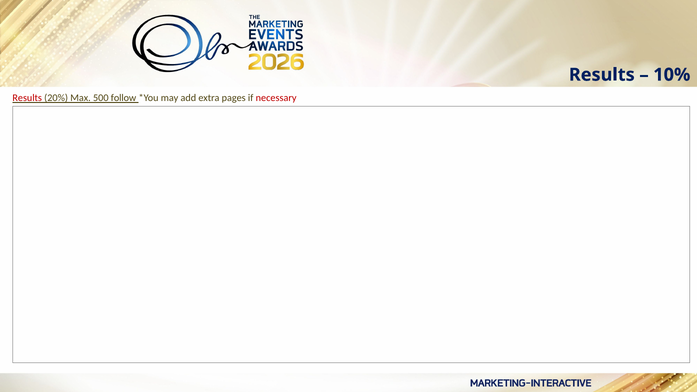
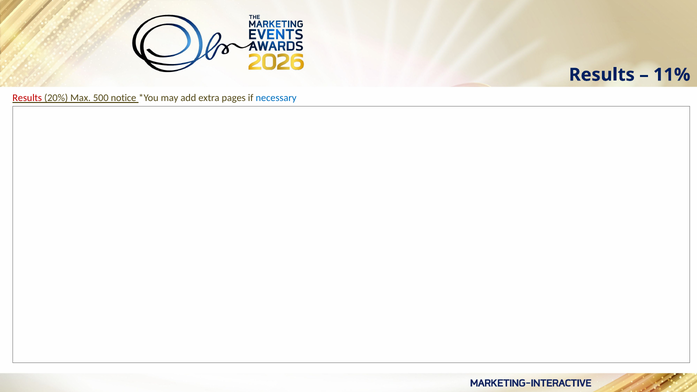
10%: 10% -> 11%
follow: follow -> notice
necessary colour: red -> blue
